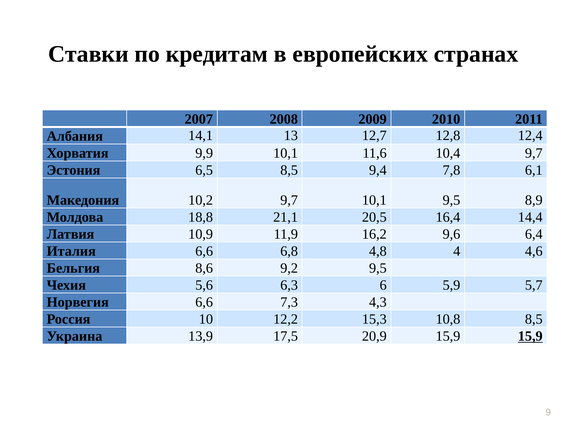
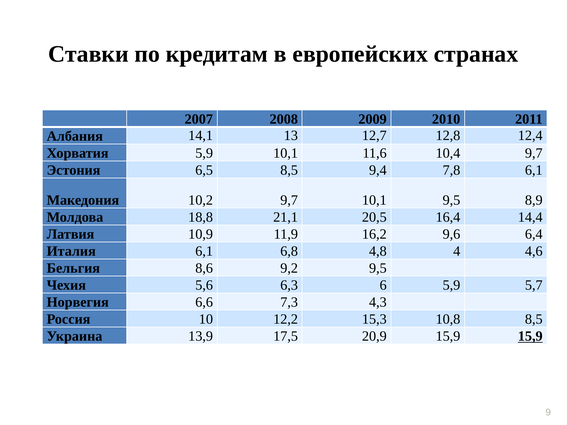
Хорватия 9,9: 9,9 -> 5,9
Италия 6,6: 6,6 -> 6,1
